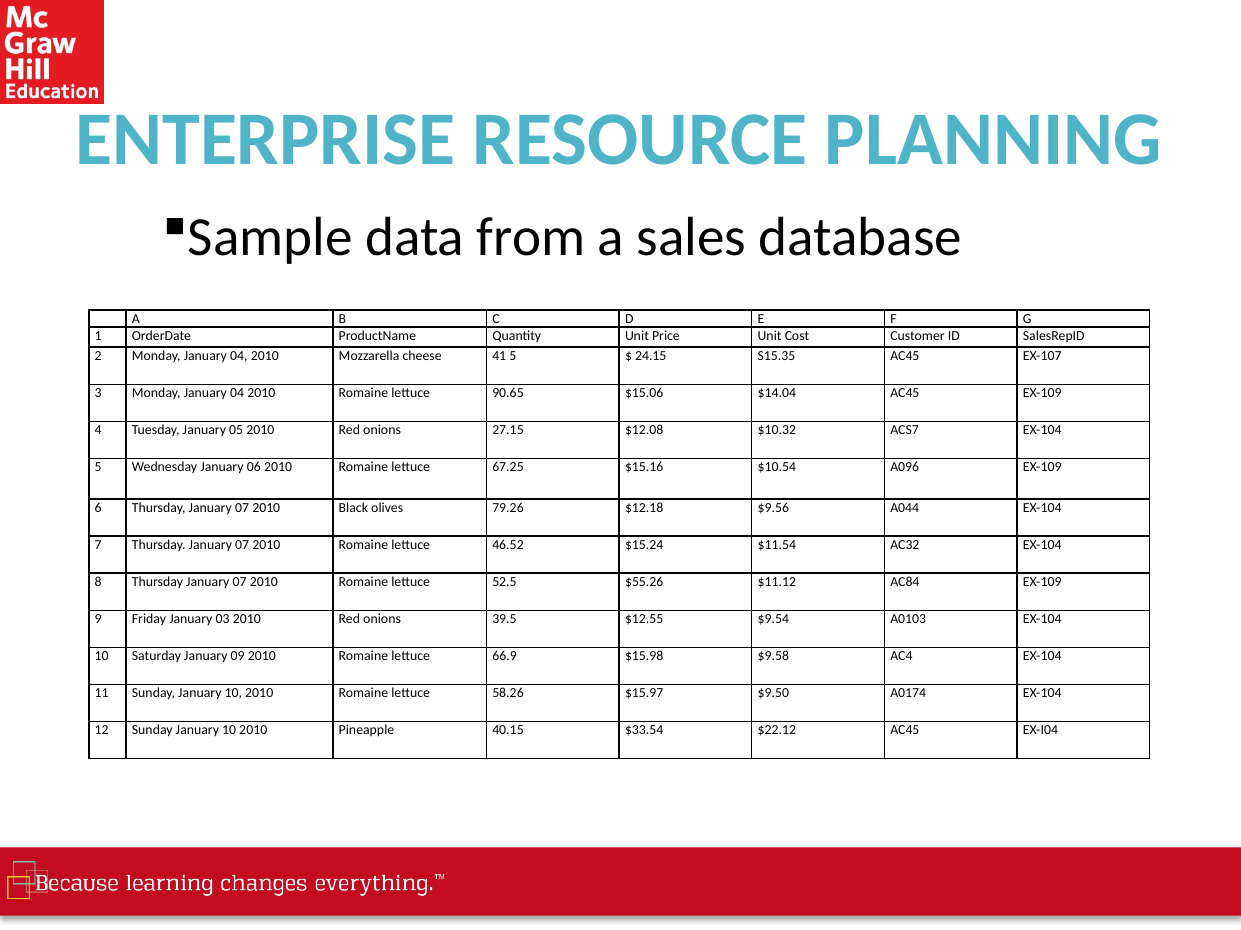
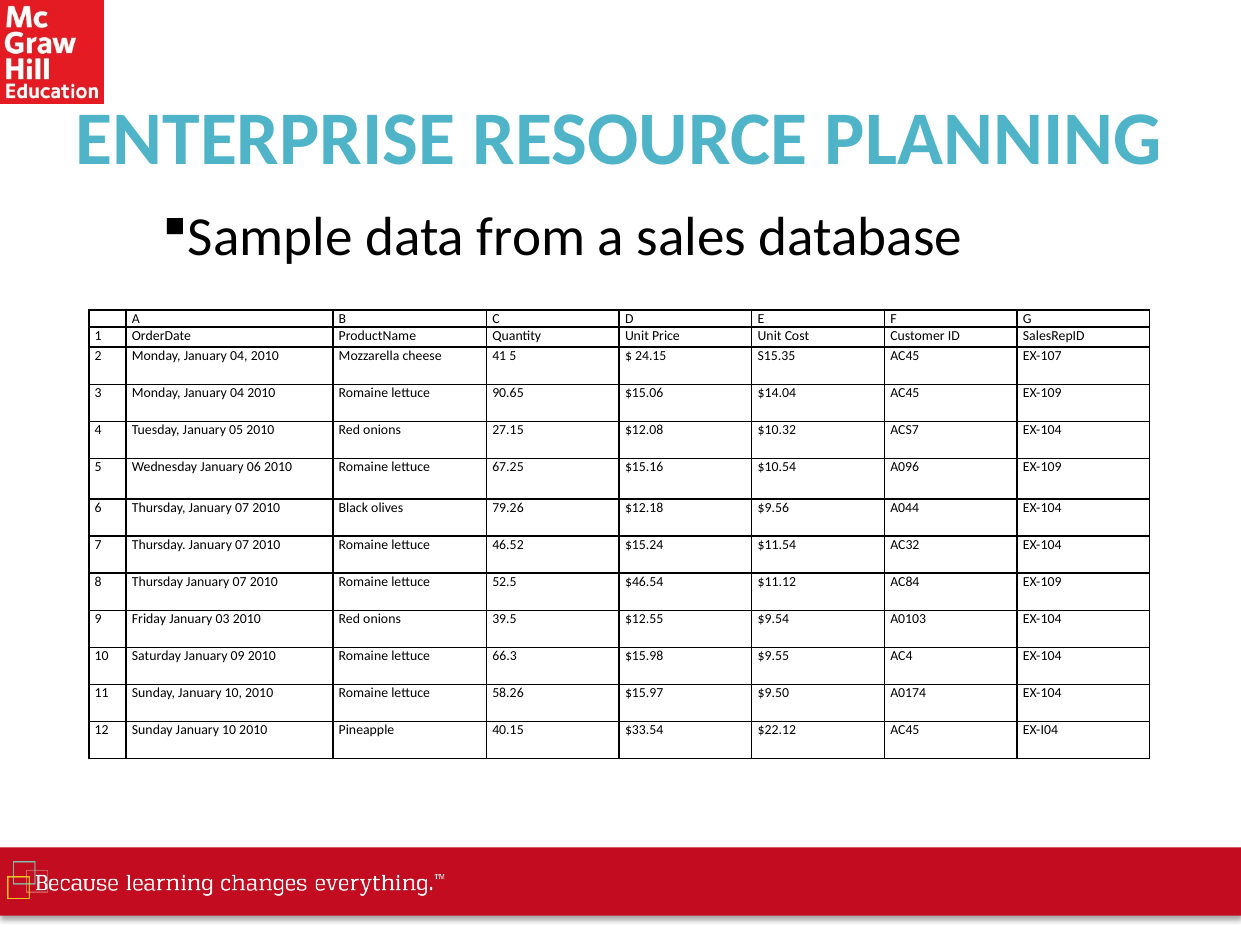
$55.26: $55.26 -> $46.54
66.9: 66.9 -> 66.3
$9.58: $9.58 -> $9.55
